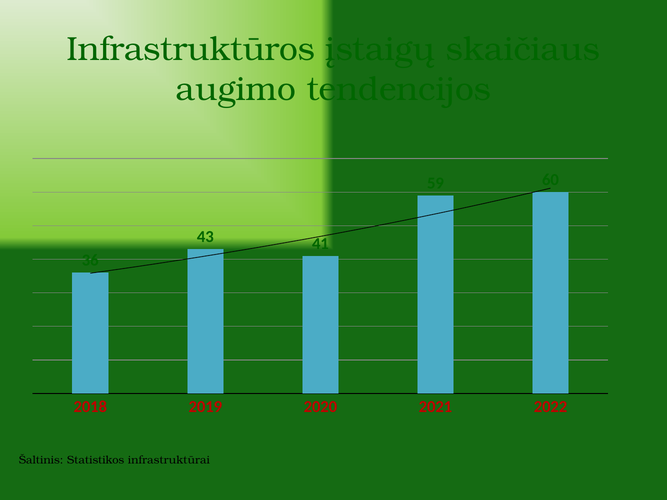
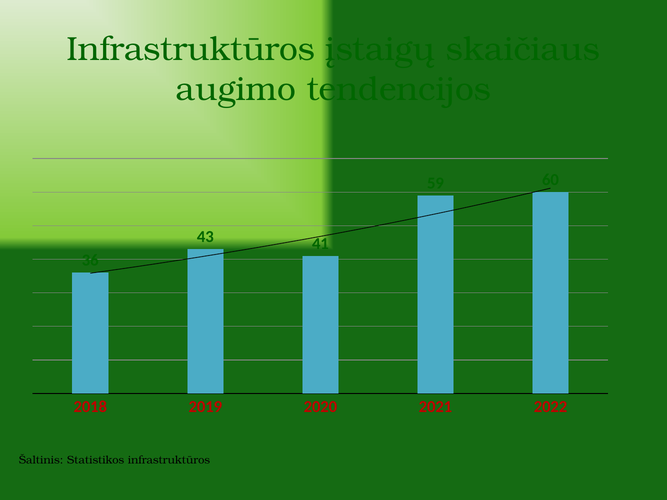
Statistikos infrastruktūrai: infrastruktūrai -> infrastruktūros
